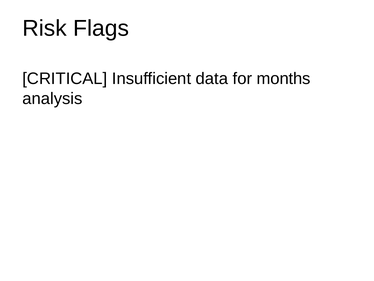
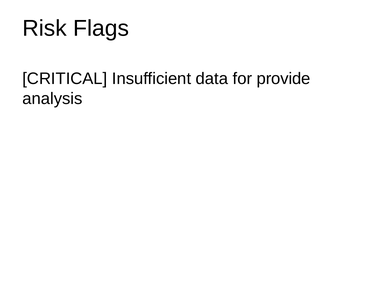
months: months -> provide
